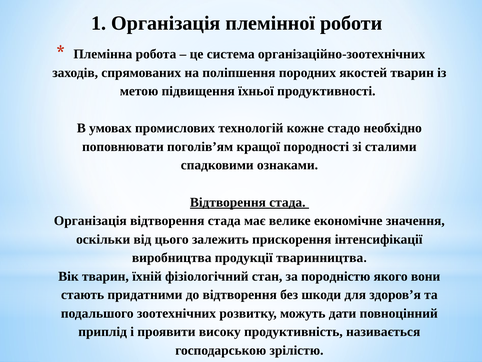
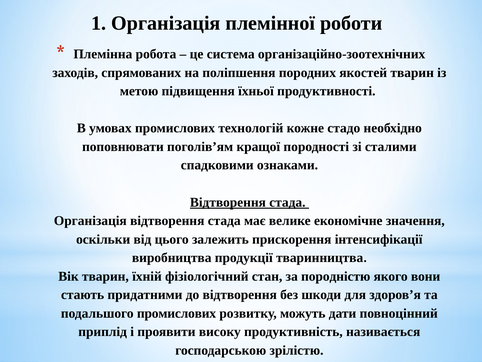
подальшого зоотехнічних: зоотехнічних -> промислових
